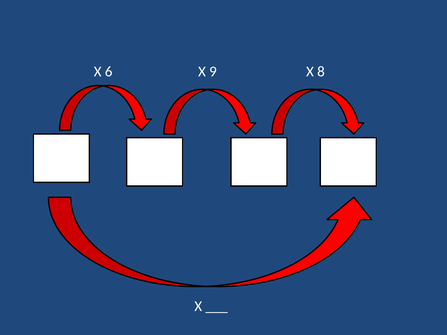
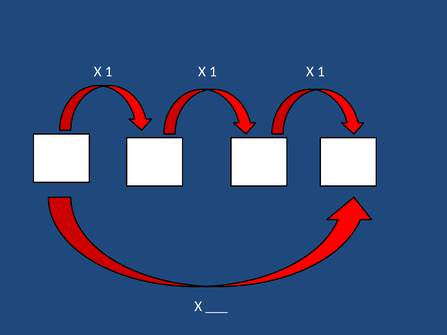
6 at (109, 72): 6 -> 1
9 at (213, 72): 9 -> 1
8 at (321, 72): 8 -> 1
